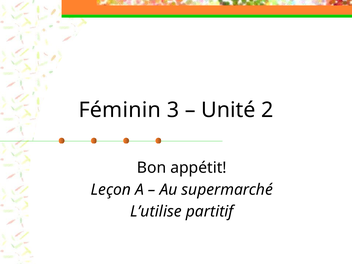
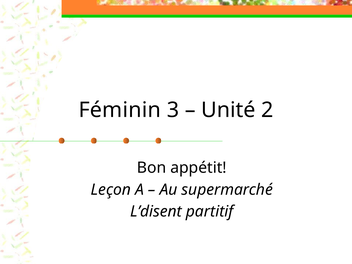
L’utilise: L’utilise -> L’disent
